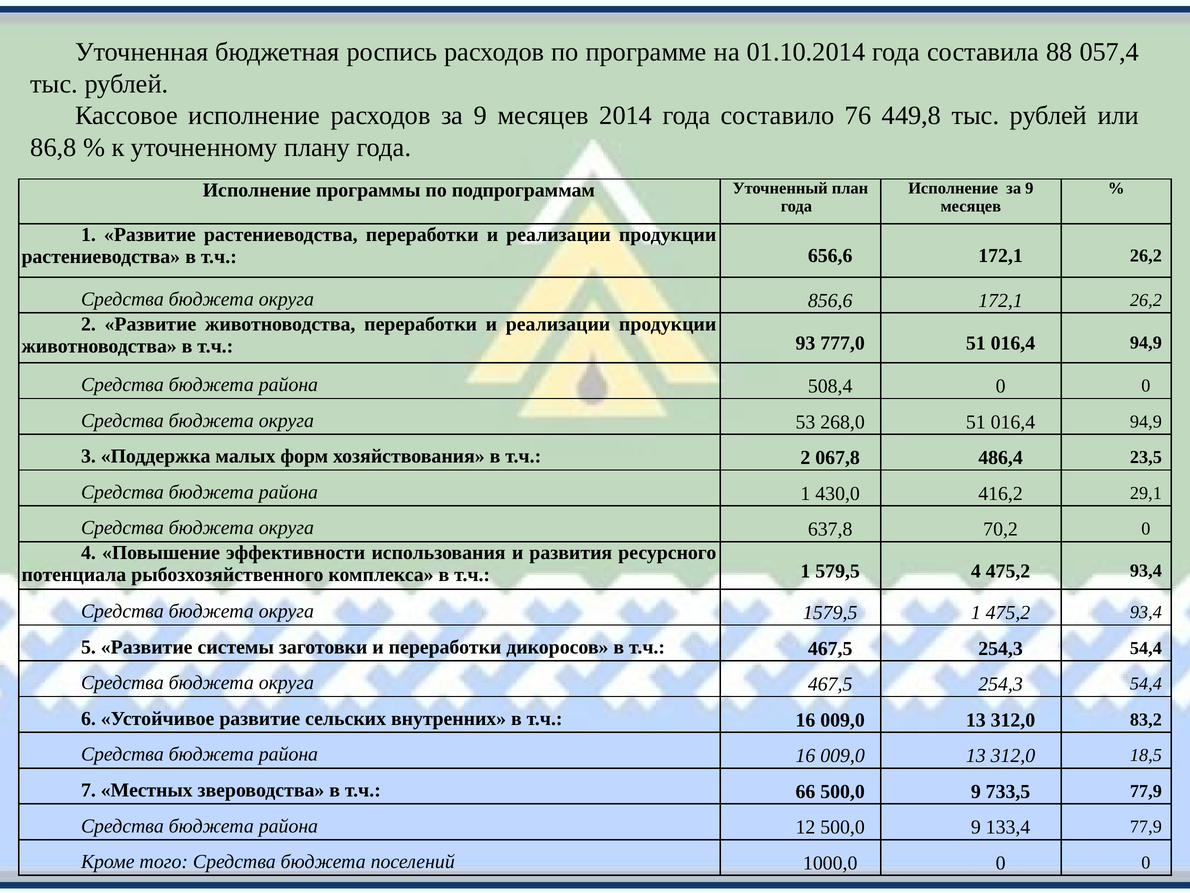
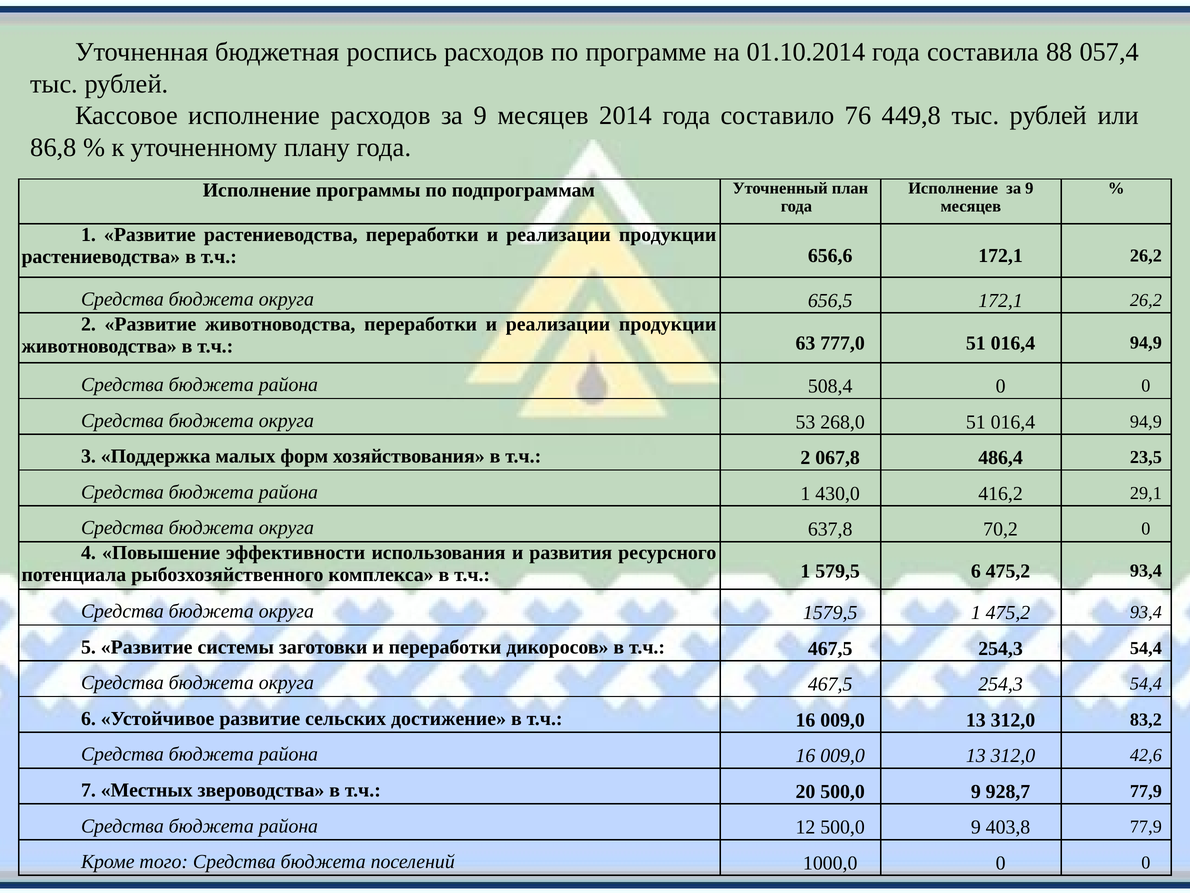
856,6: 856,6 -> 656,5
93: 93 -> 63
579,5 4: 4 -> 6
внутренних: внутренних -> достижение
18,5: 18,5 -> 42,6
66: 66 -> 20
733,5: 733,5 -> 928,7
133,4: 133,4 -> 403,8
